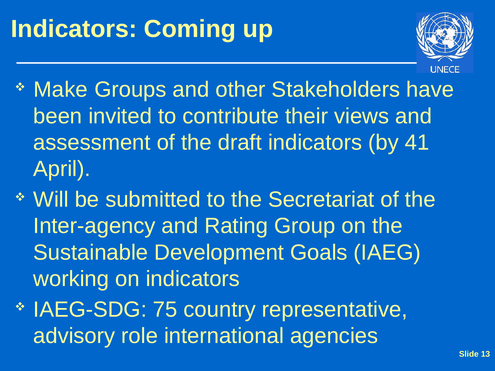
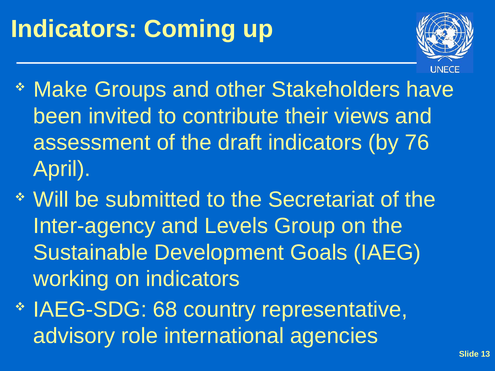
41: 41 -> 76
Rating: Rating -> Levels
75: 75 -> 68
